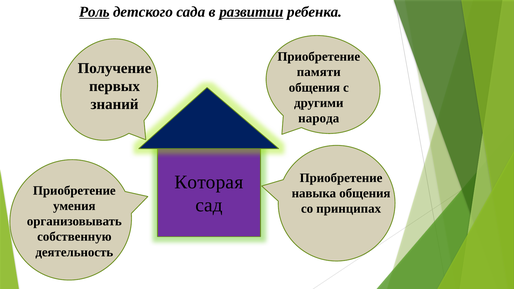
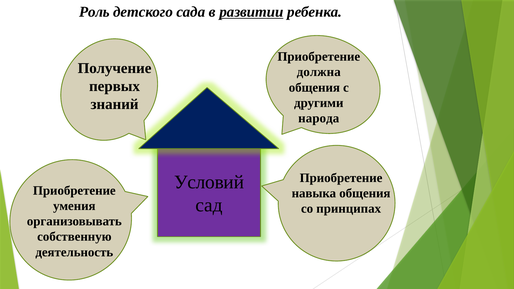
Роль underline: present -> none
памяти: памяти -> должна
Которая: Которая -> Условий
